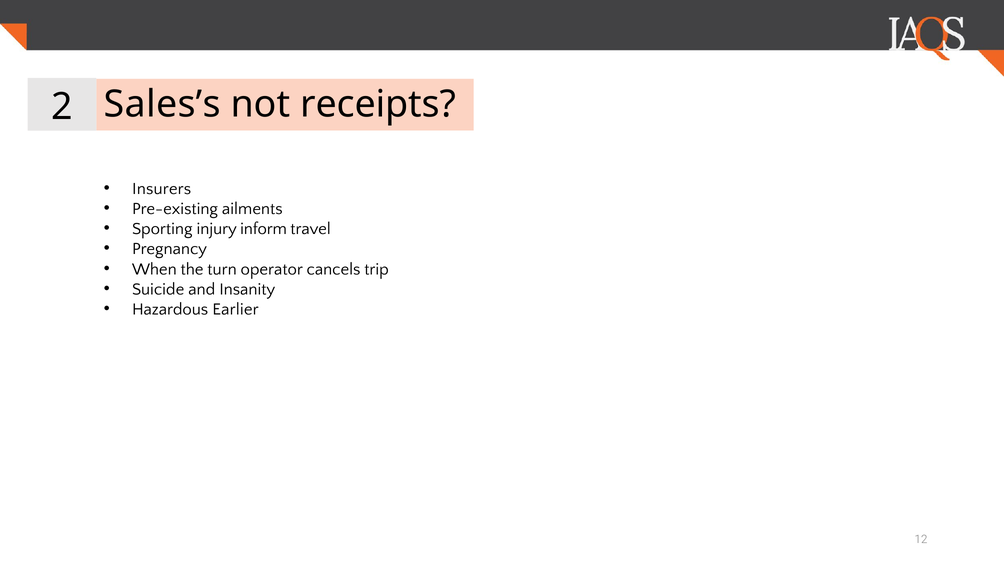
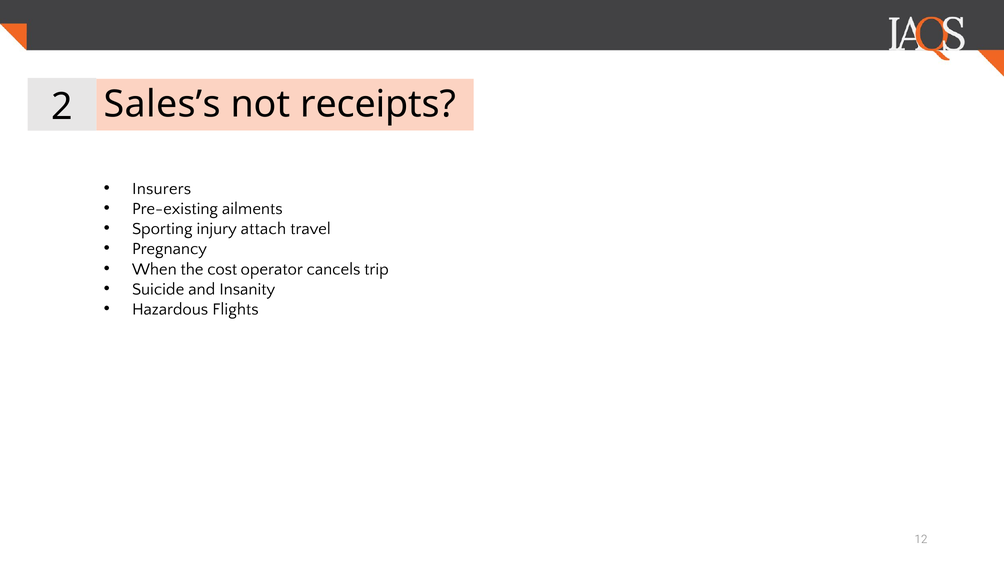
inform: inform -> attach
turn: turn -> cost
Earlier: Earlier -> Flights
